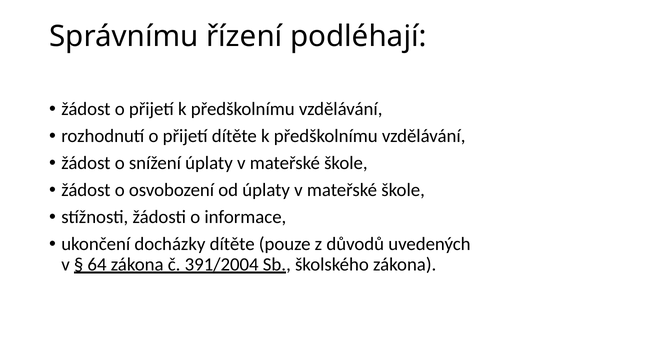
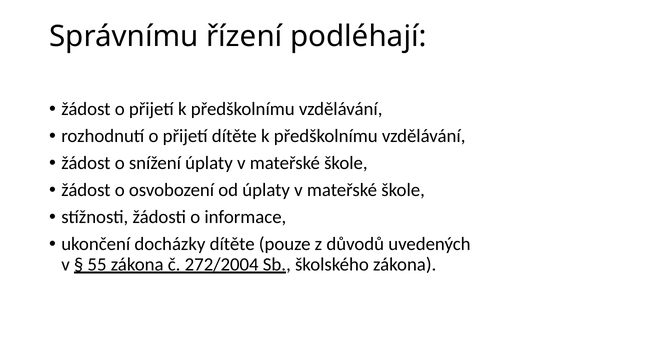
64: 64 -> 55
391/2004: 391/2004 -> 272/2004
